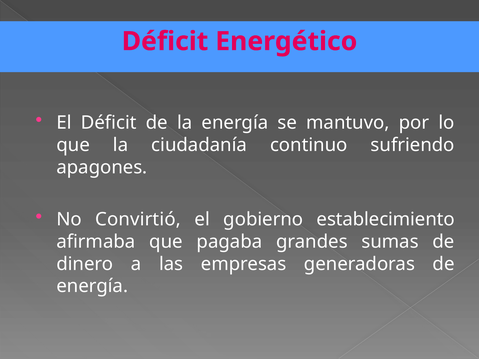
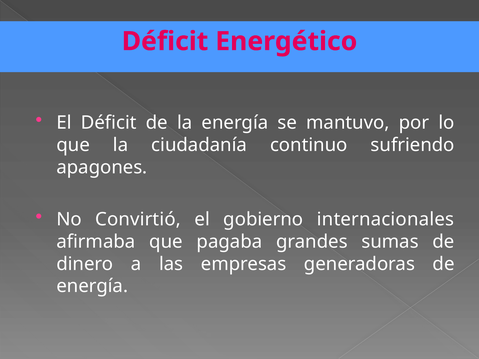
establecimiento: establecimiento -> internacionales
